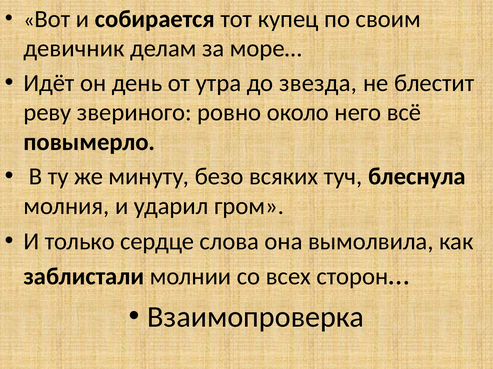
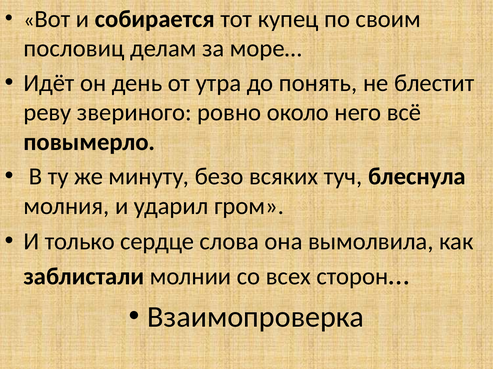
девичник: девичник -> пословиц
звезда: звезда -> понять
